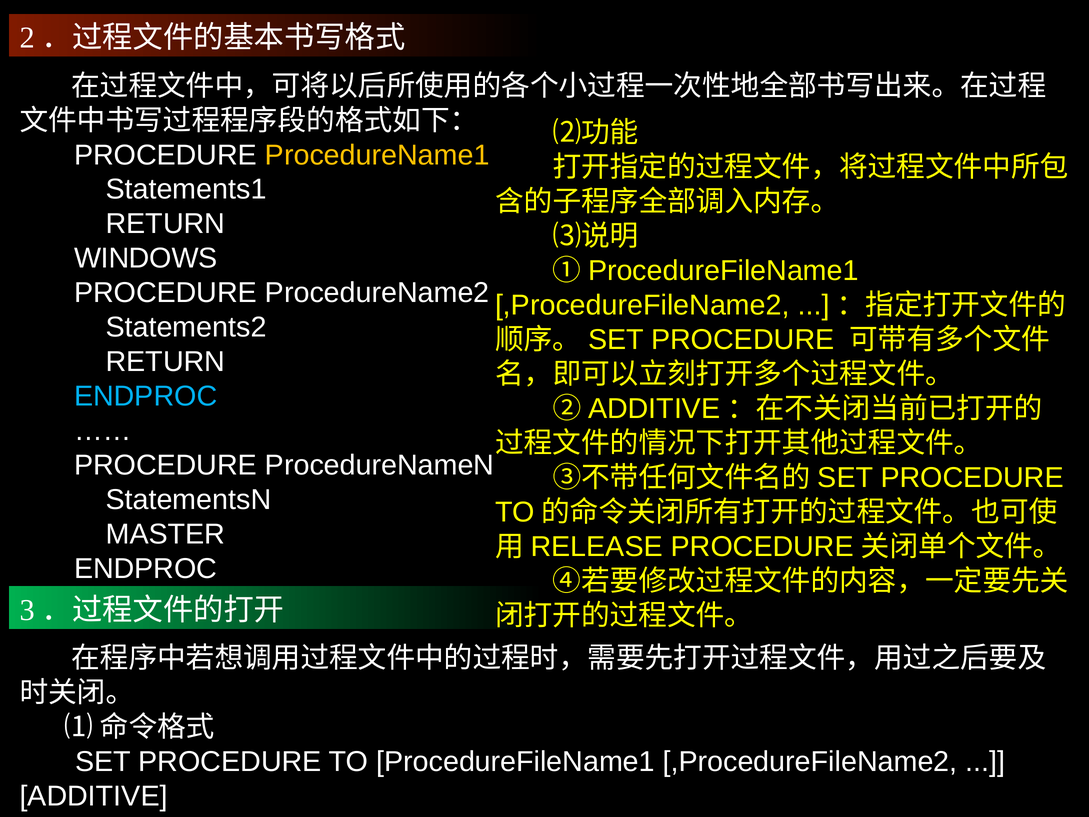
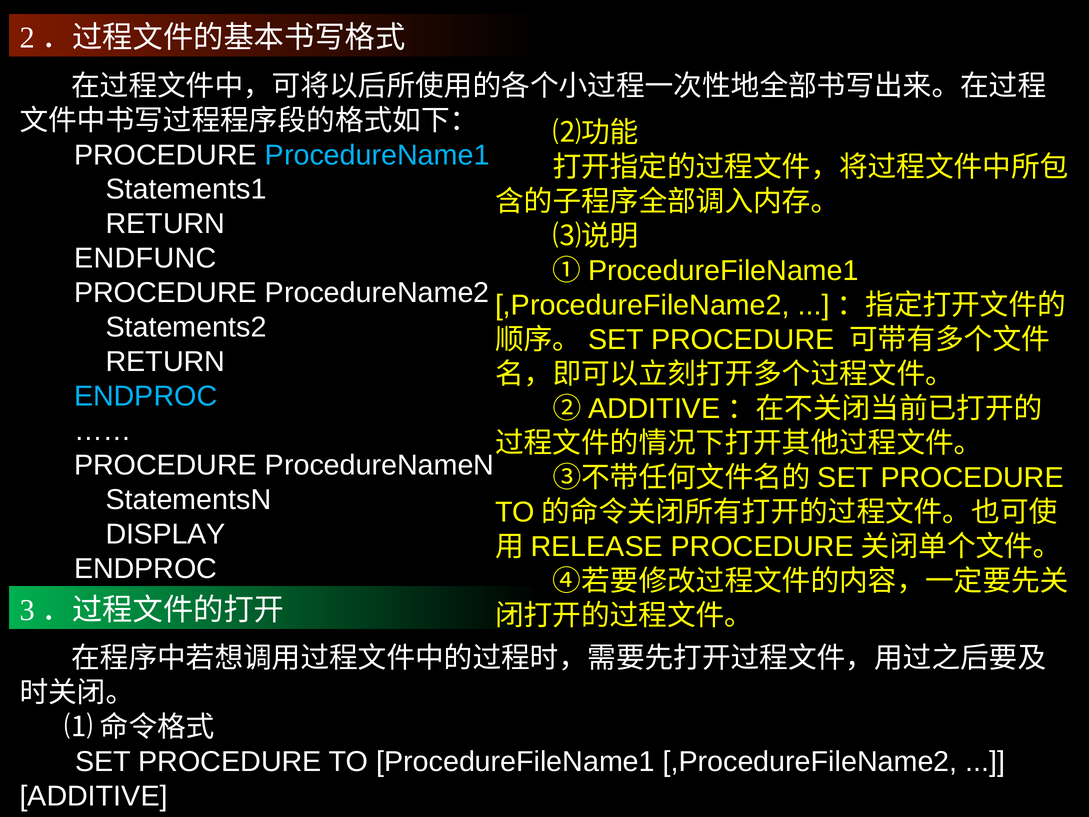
ProcedureName1 colour: yellow -> light blue
WINDOWS: WINDOWS -> ENDFUNC
MASTER: MASTER -> DISPLAY
